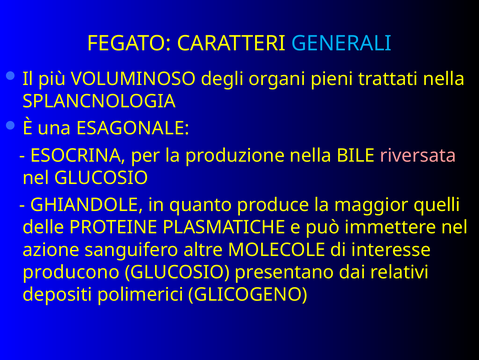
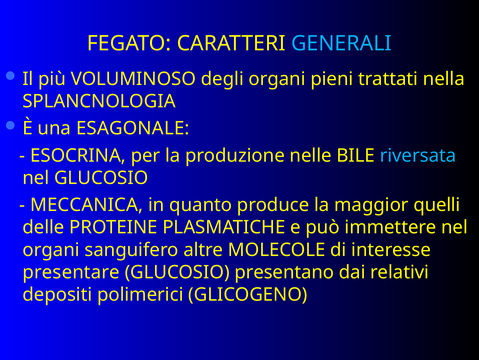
produzione nella: nella -> nelle
riversata colour: pink -> light blue
GHIANDOLE: GHIANDOLE -> MECCANICA
azione at (51, 249): azione -> organi
producono: producono -> presentare
